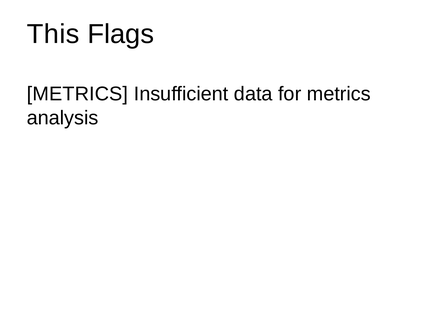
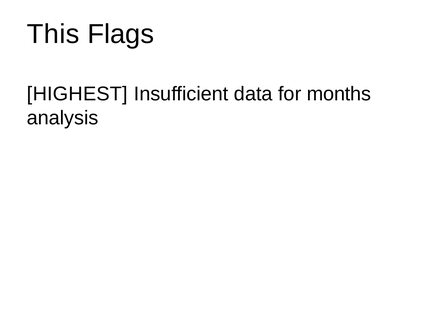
METRICS at (77, 94): METRICS -> HIGHEST
for metrics: metrics -> months
